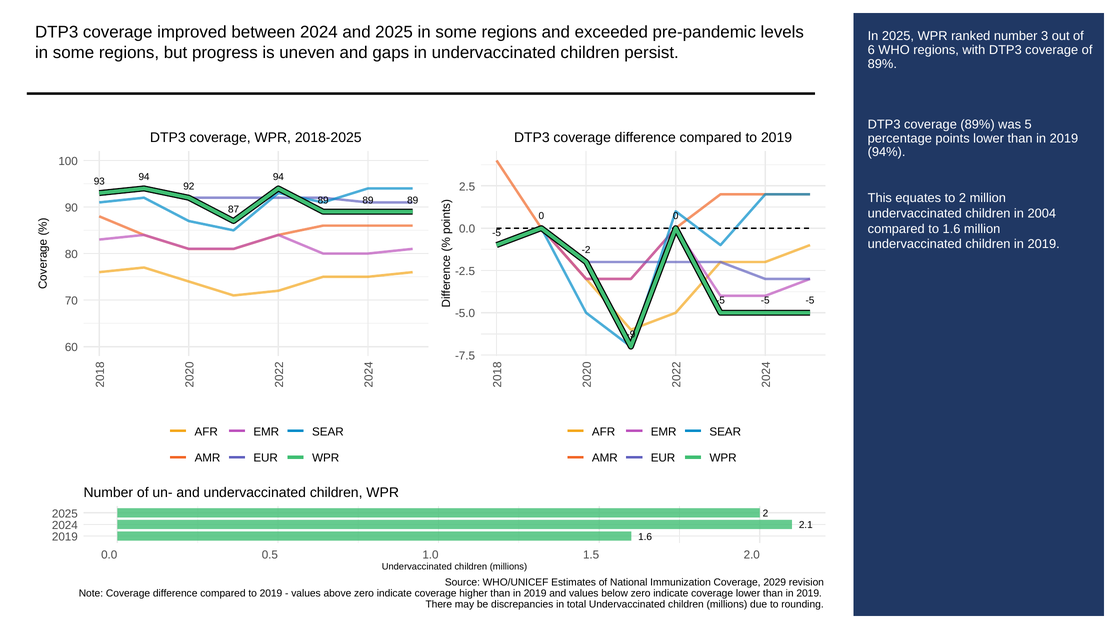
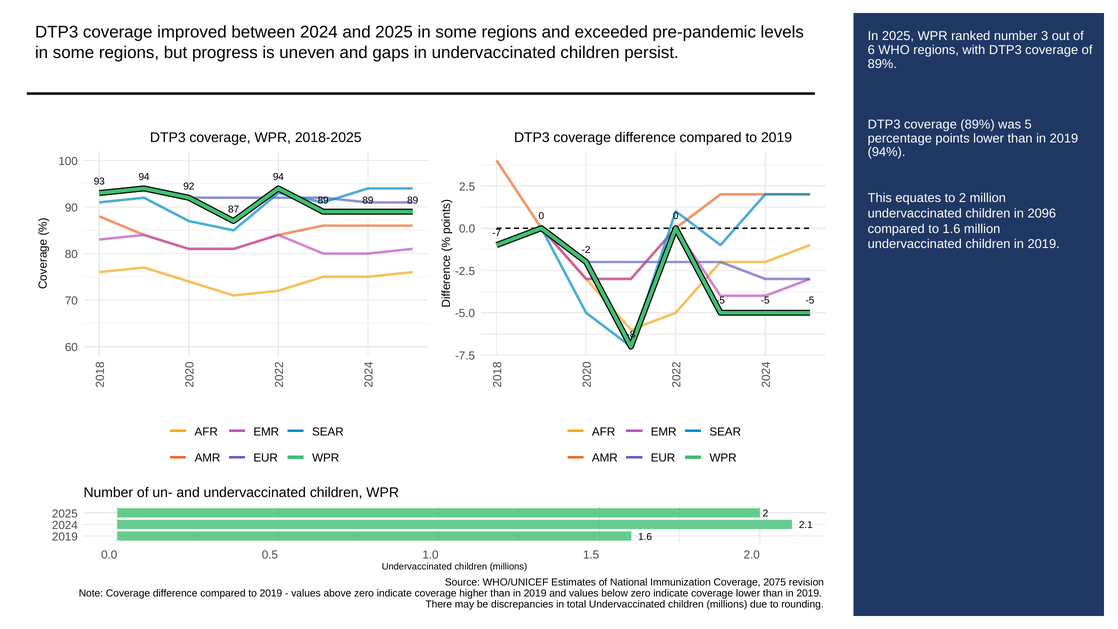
2004: 2004 -> 2096
-5 at (497, 233): -5 -> -7
-9: -9 -> -8
2029: 2029 -> 2075
